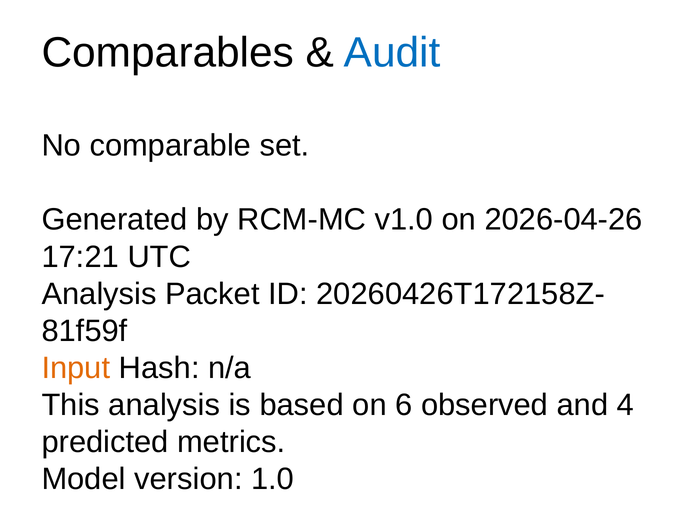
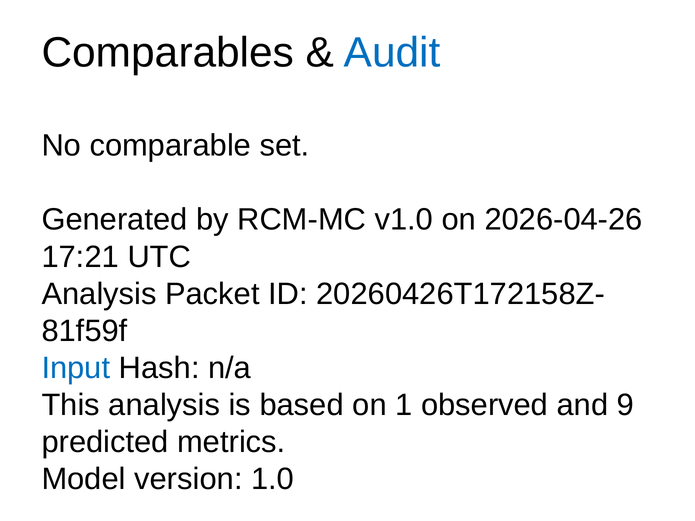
Input colour: orange -> blue
6: 6 -> 1
4: 4 -> 9
